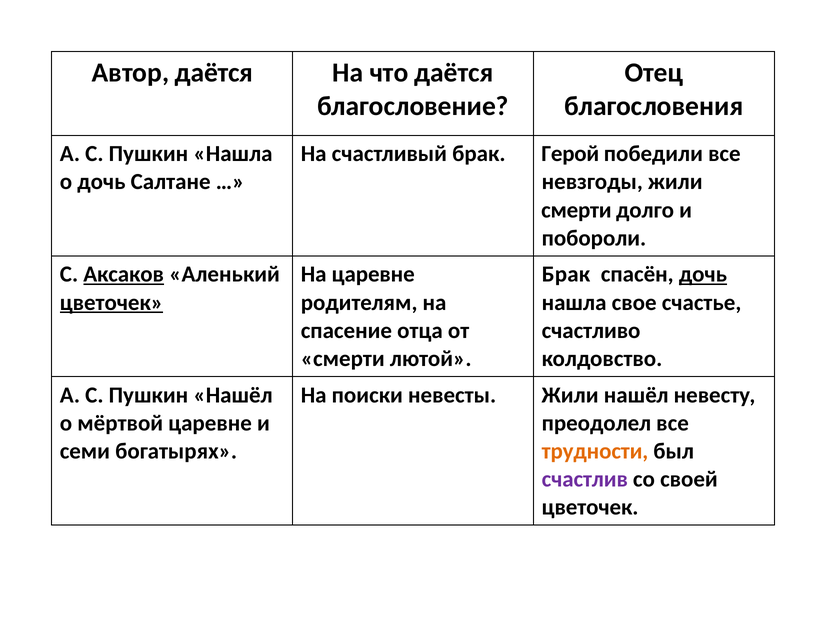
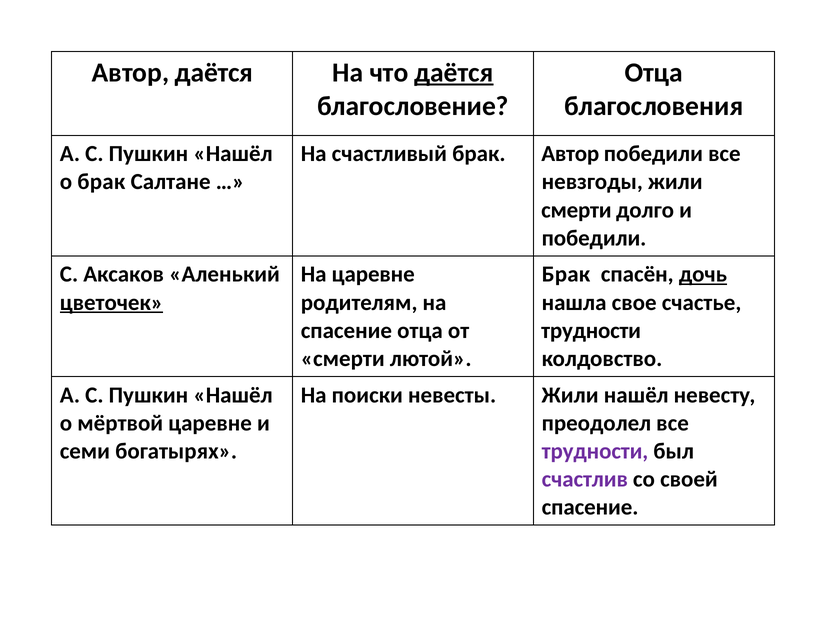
даётся at (454, 73) underline: none -> present
Отец at (654, 73): Отец -> Отца
Нашла at (233, 154): Нашла -> Нашёл
брак Герой: Герой -> Автор
о дочь: дочь -> брак
побороли at (594, 238): побороли -> победили
Аксаков underline: present -> none
счастливо at (591, 331): счастливо -> трудности
трудности at (595, 451) colour: orange -> purple
цветочек at (590, 508): цветочек -> спасение
